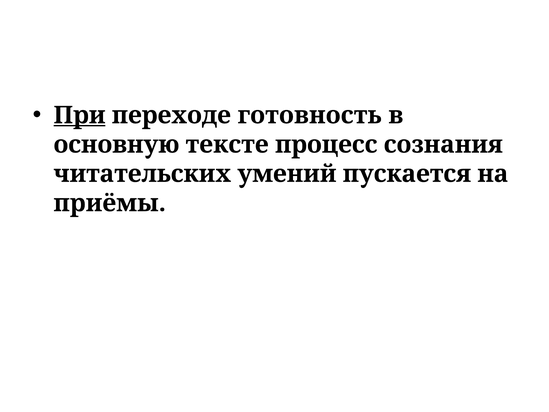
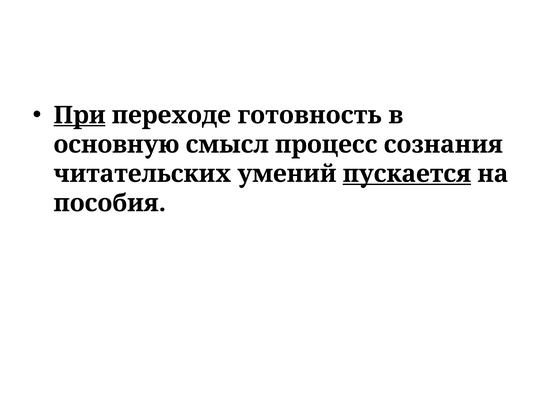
тексте: тексте -> смысл
пускается underline: none -> present
приёмы: приёмы -> пособия
